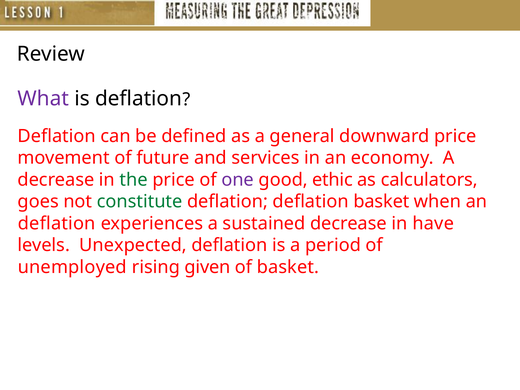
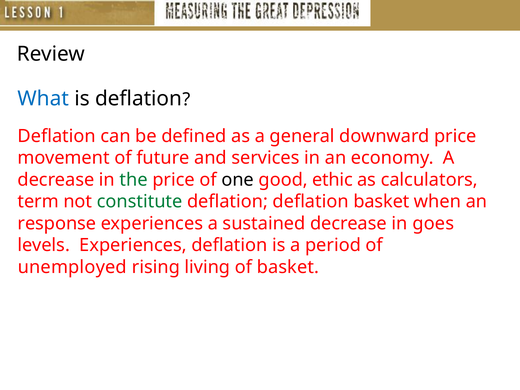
What colour: purple -> blue
one colour: purple -> black
goes: goes -> term
deflation at (57, 223): deflation -> response
have: have -> goes
levels Unexpected: Unexpected -> Experiences
given: given -> living
